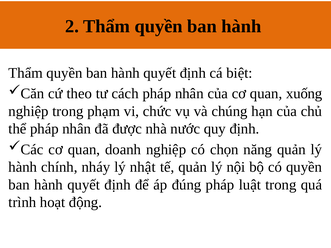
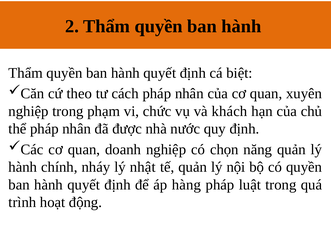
xuống: xuống -> xuyên
chúng: chúng -> khách
đúng: đúng -> hàng
